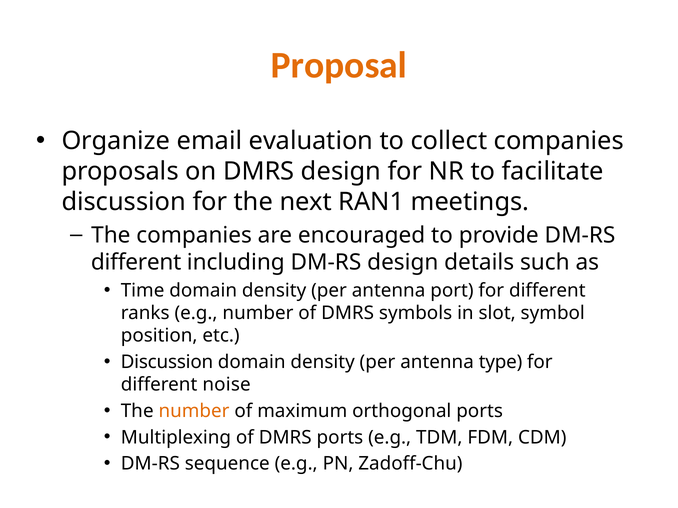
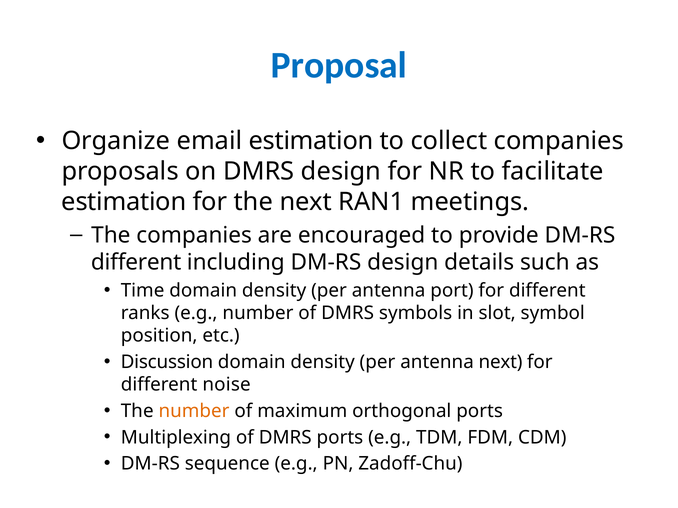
Proposal colour: orange -> blue
email evaluation: evaluation -> estimation
discussion at (124, 202): discussion -> estimation
antenna type: type -> next
